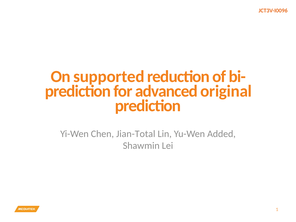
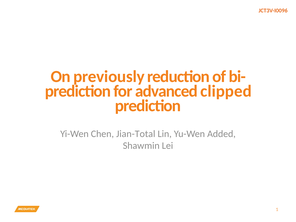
supported: supported -> previously
original: original -> clipped
